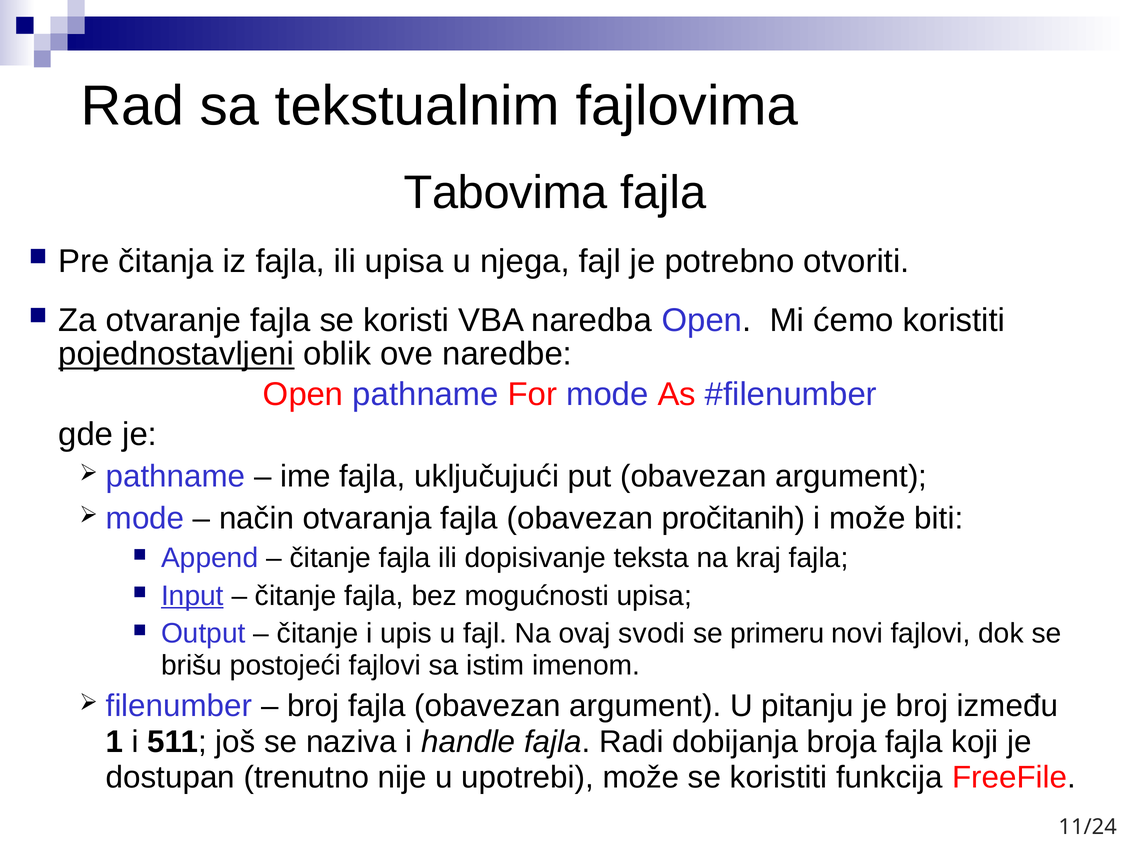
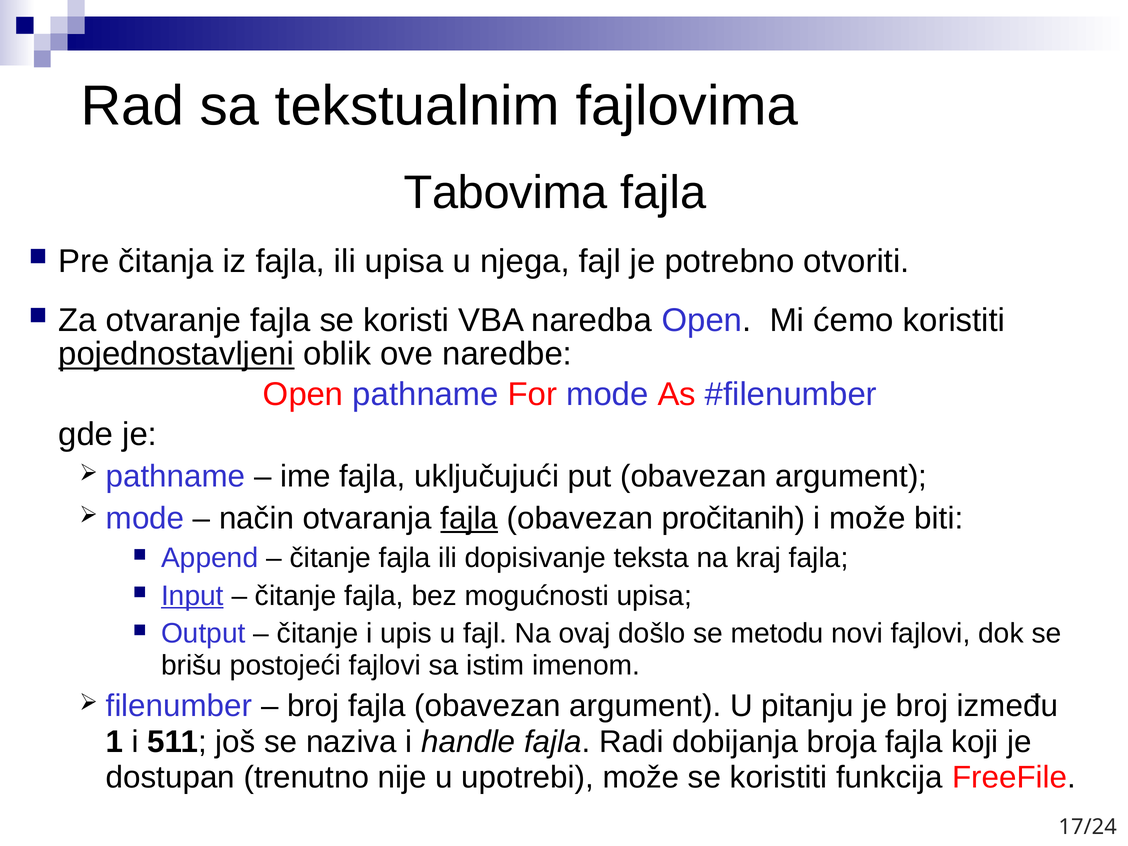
fajla at (469, 518) underline: none -> present
svodi: svodi -> došlo
primeru: primeru -> metodu
11/24: 11/24 -> 17/24
